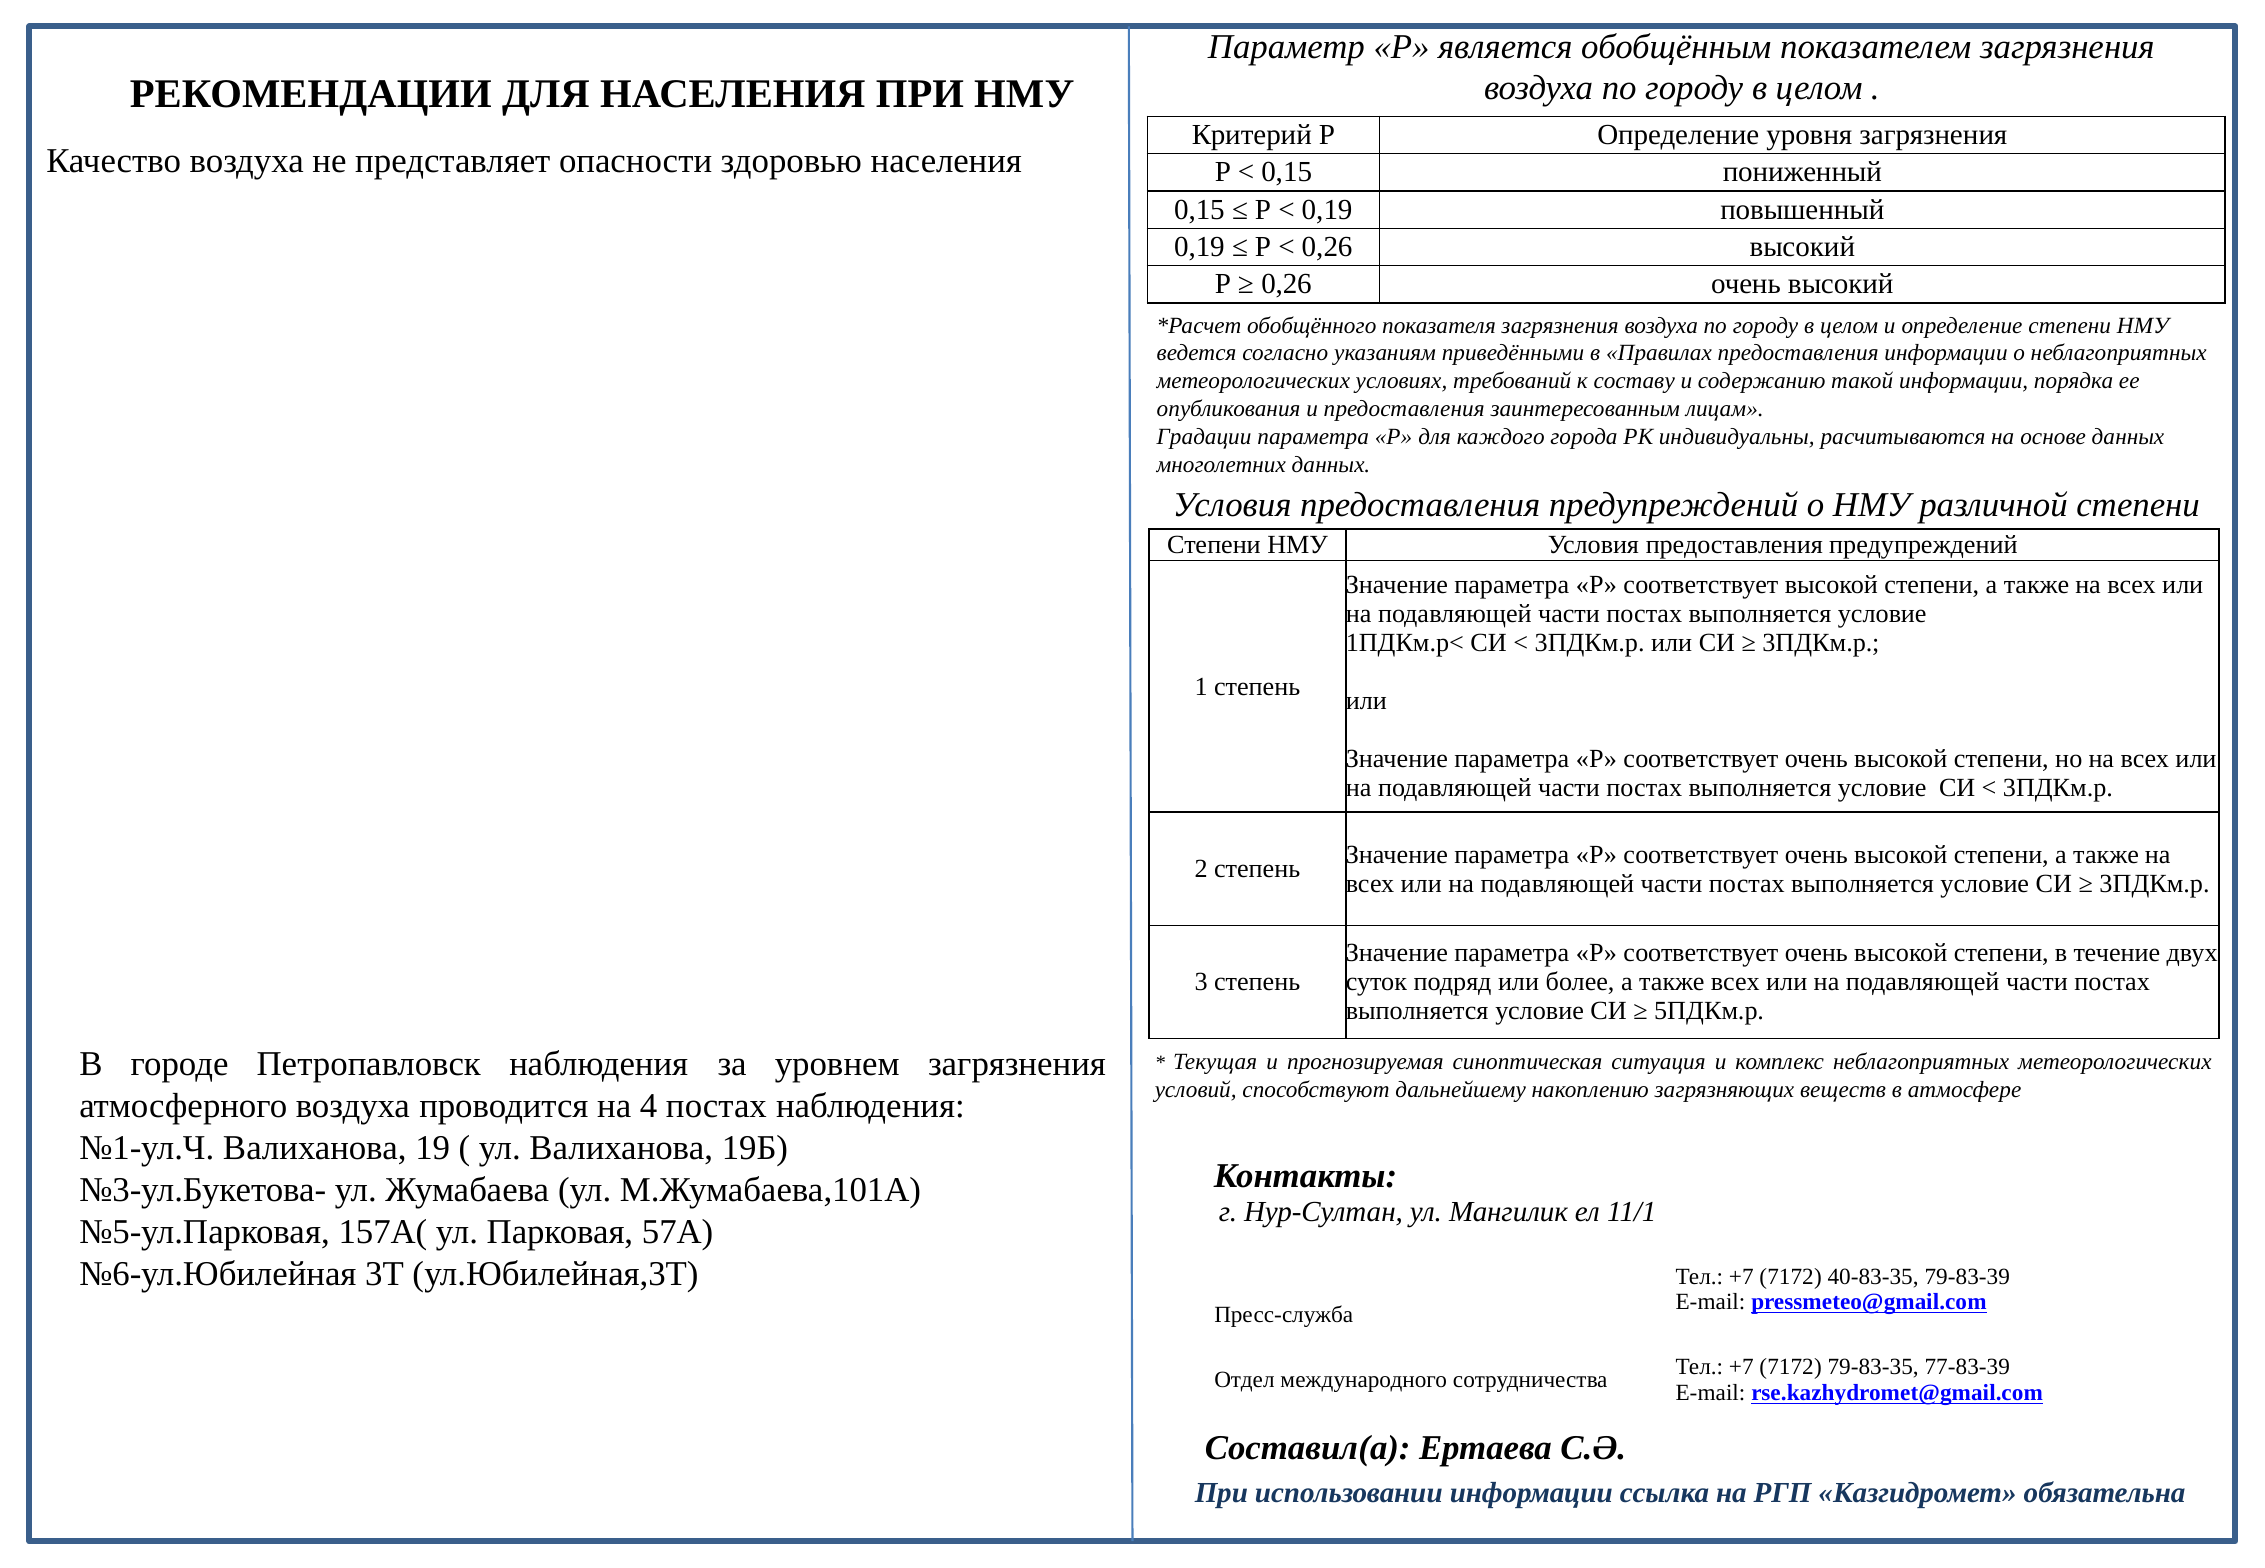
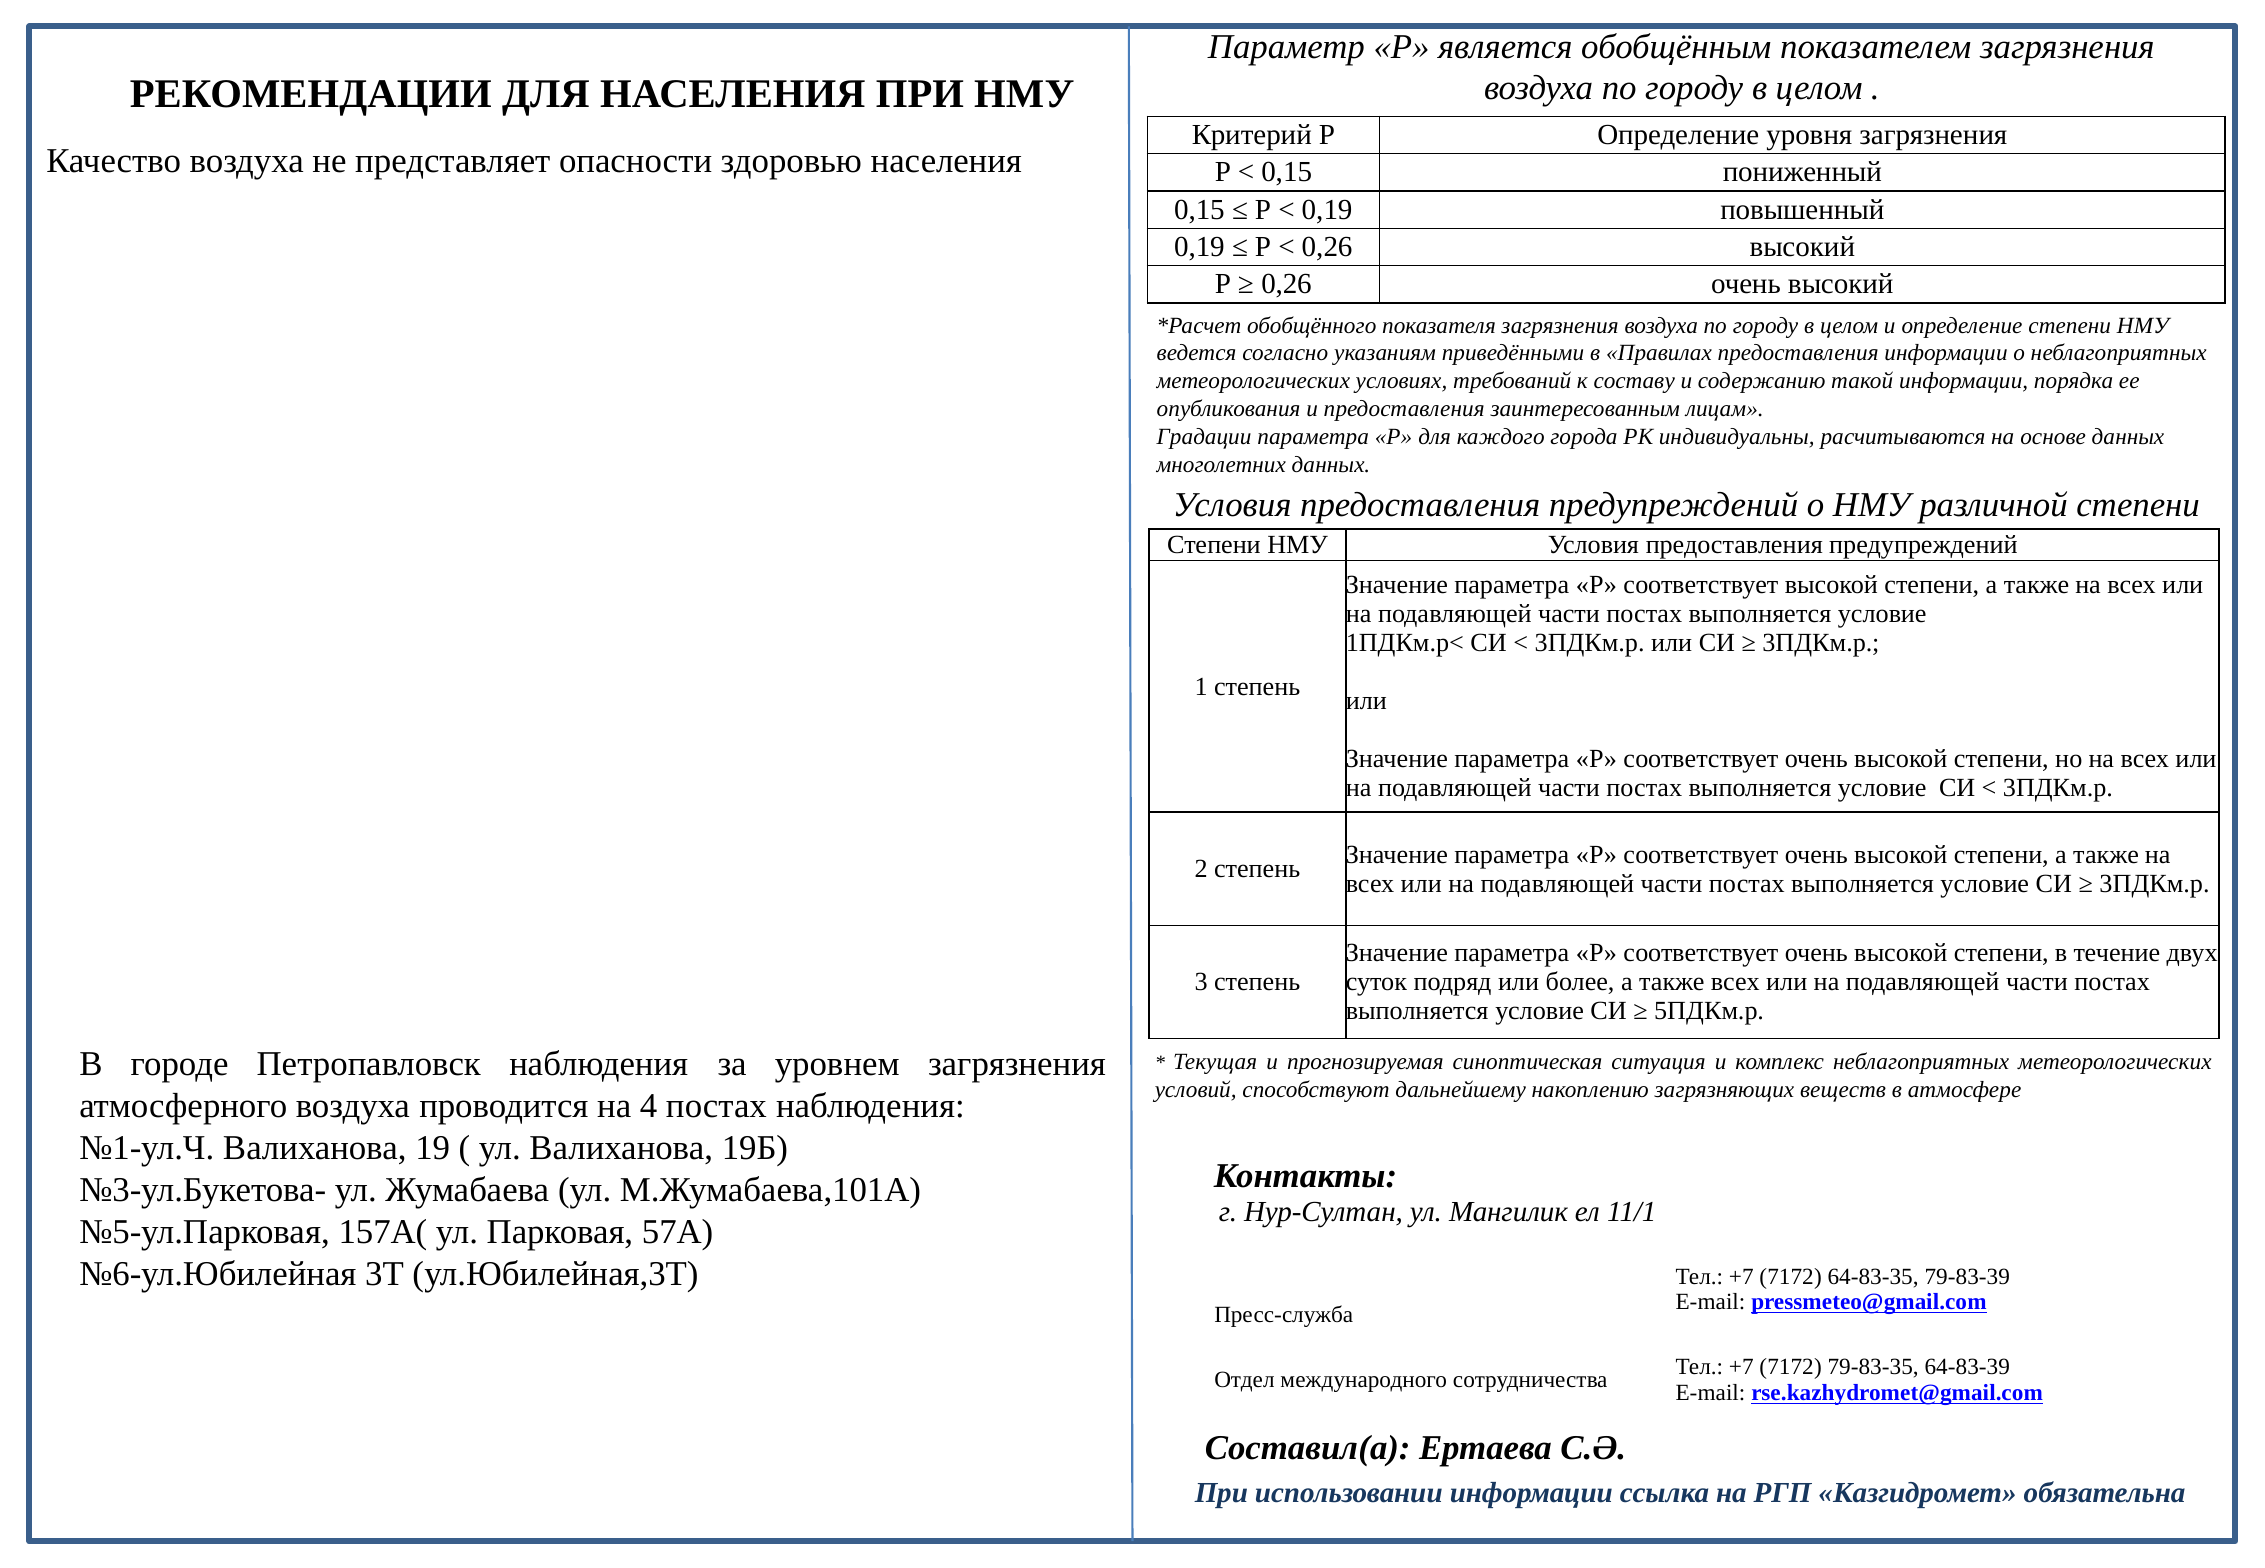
40-83-35: 40-83-35 -> 64-83-35
77-83-39: 77-83-39 -> 64-83-39
